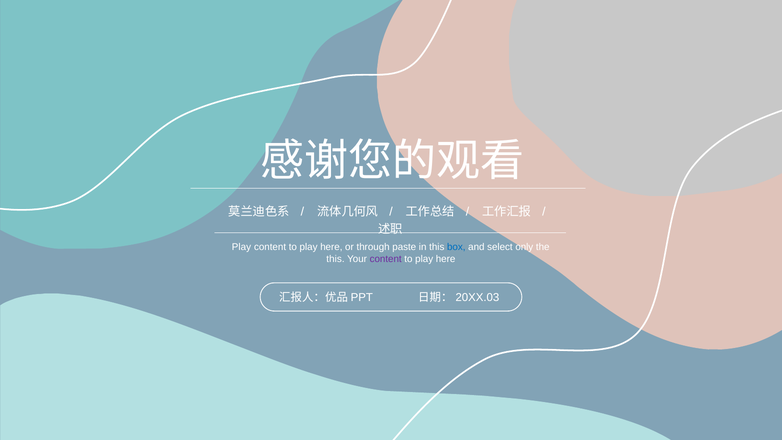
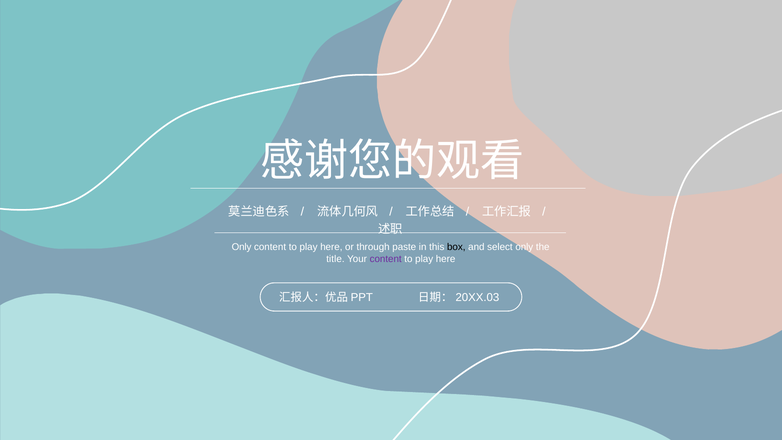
Play at (241, 247): Play -> Only
box colour: blue -> black
this at (335, 259): this -> title
